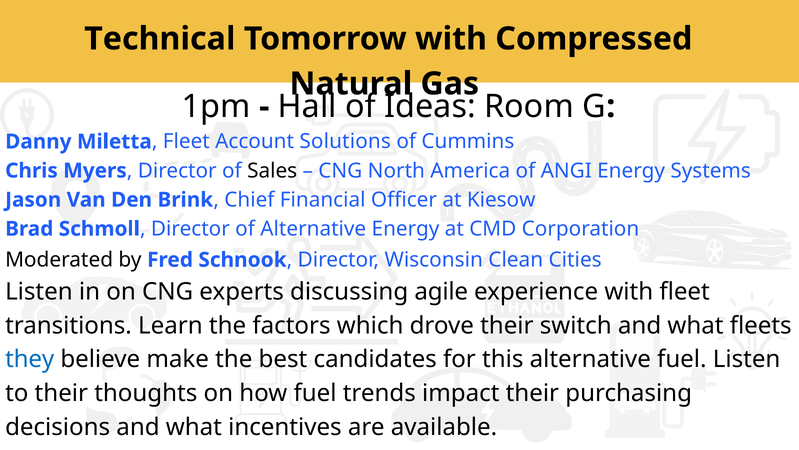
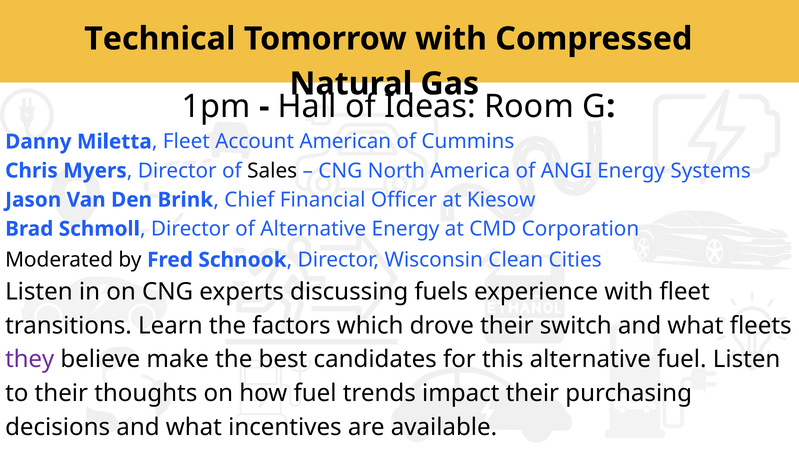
Solutions: Solutions -> American
agile: agile -> fuels
they colour: blue -> purple
